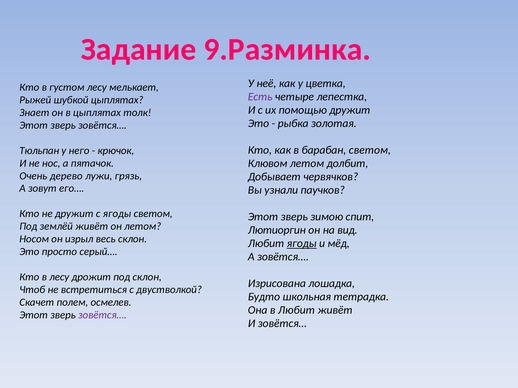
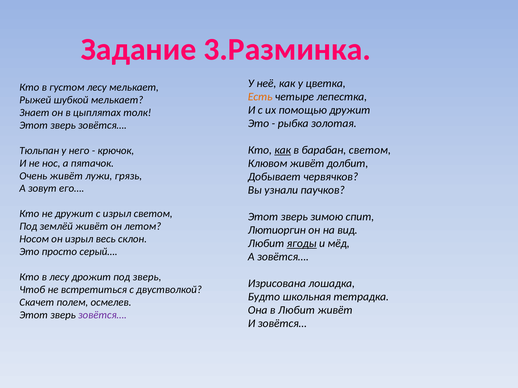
9.Разминка: 9.Разминка -> 3.Разминка
Есть colour: purple -> orange
шубкой цыплятах: цыплятах -> мелькает
как at (283, 150) underline: none -> present
Клювом летом: летом -> живёт
Очень дерево: дерево -> живёт
с ягоды: ягоды -> изрыл
под склон: склон -> зверь
